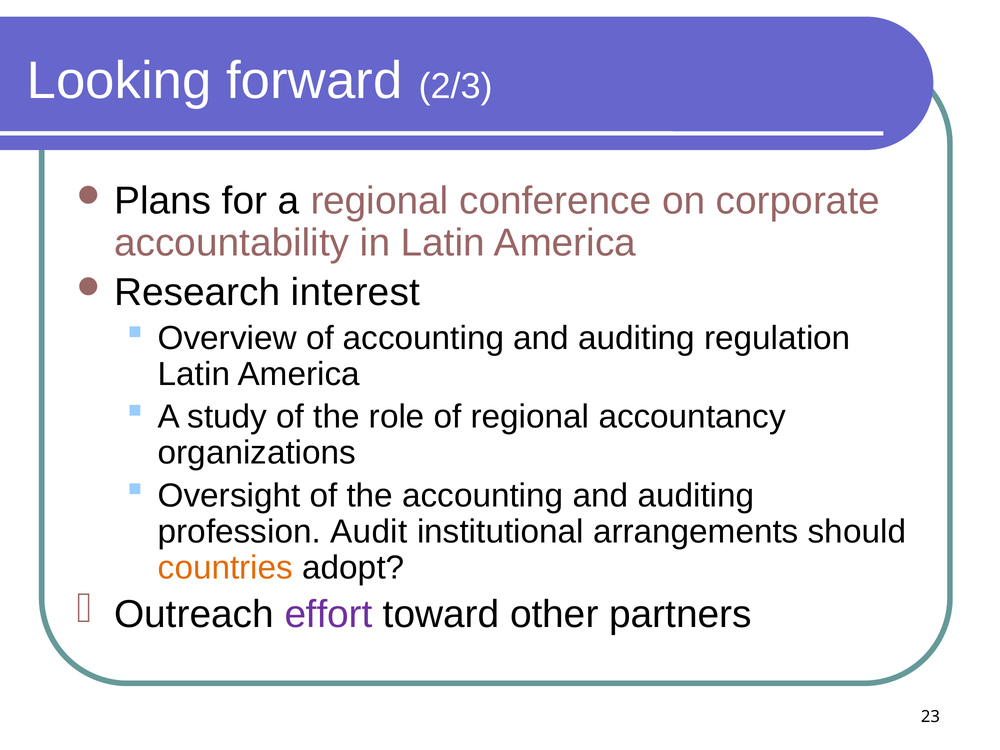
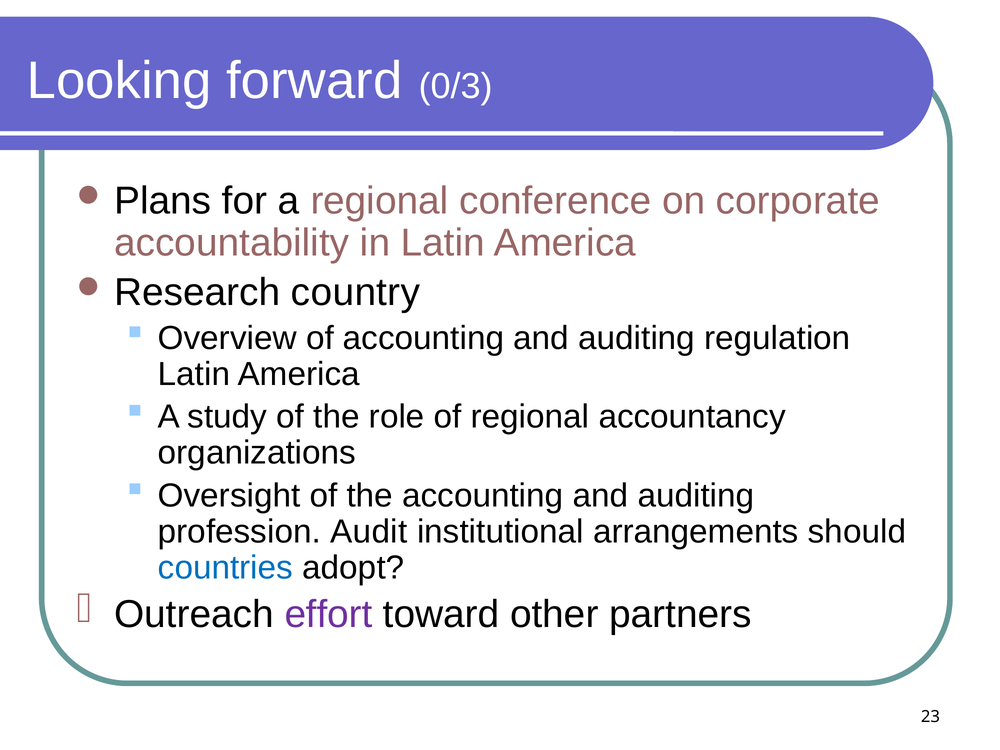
2/3: 2/3 -> 0/3
interest: interest -> country
countries colour: orange -> blue
